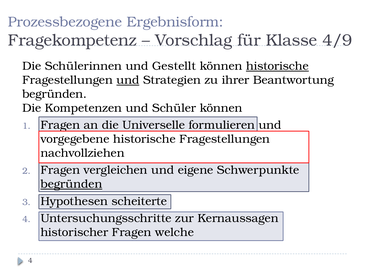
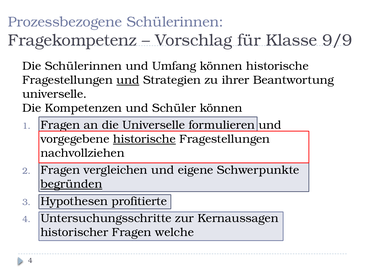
Prozessbezogene Ergebnisform: Ergebnisform -> Schülerinnen
4/9: 4/9 -> 9/9
Gestellt: Gestellt -> Umfang
historische at (277, 66) underline: present -> none
begründen at (55, 94): begründen -> universelle
historische at (144, 139) underline: none -> present
scheiterte: scheiterte -> profitierte
